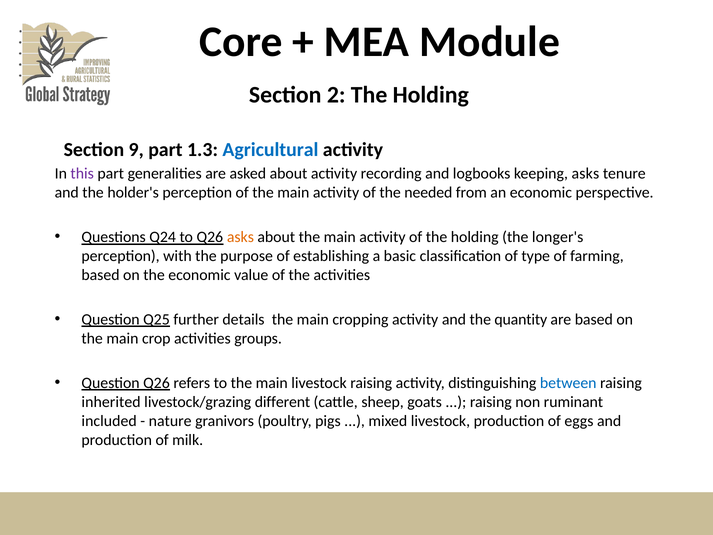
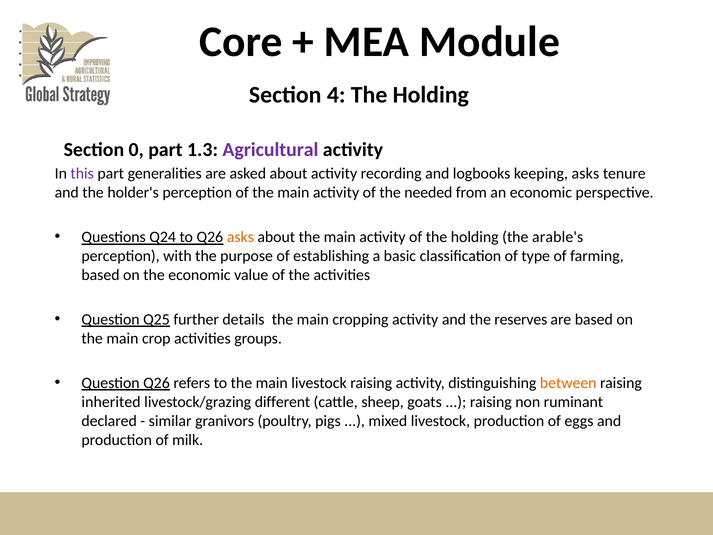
2: 2 -> 4
9: 9 -> 0
Agricultural colour: blue -> purple
longer's: longer's -> arable's
quantity: quantity -> reserves
between colour: blue -> orange
included: included -> declared
nature: nature -> similar
